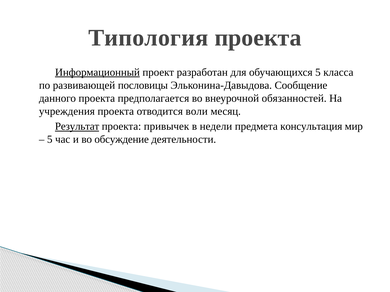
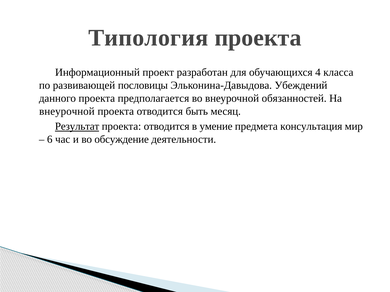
Информационный underline: present -> none
обучающихся 5: 5 -> 4
Сообщение: Сообщение -> Убеждений
учреждения at (67, 111): учреждения -> внеурочной
воли: воли -> быть
привычек at (167, 127): привычек -> отводится
недели: недели -> умение
5 at (50, 140): 5 -> 6
